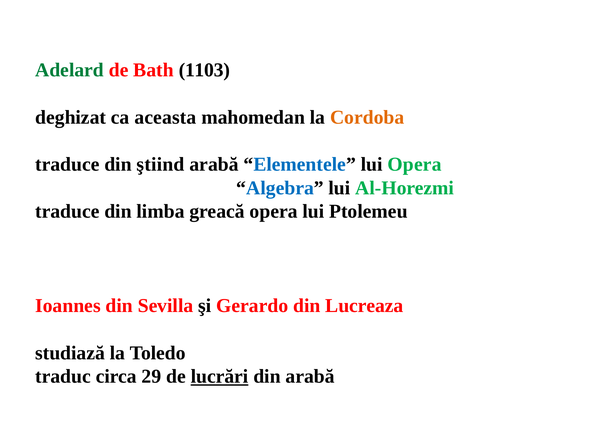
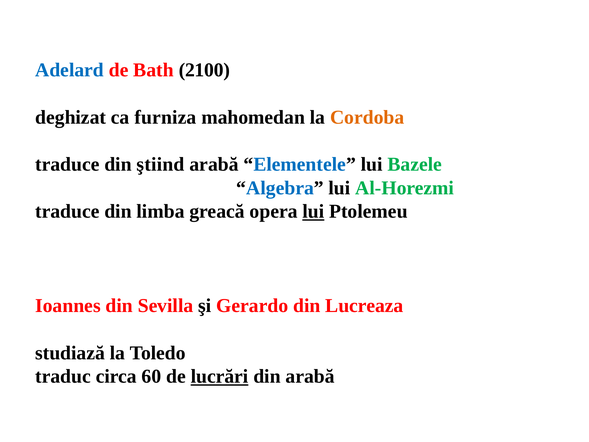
Adelard colour: green -> blue
1103: 1103 -> 2100
aceasta: aceasta -> furniza
lui Opera: Opera -> Bazele
lui at (313, 211) underline: none -> present
29: 29 -> 60
